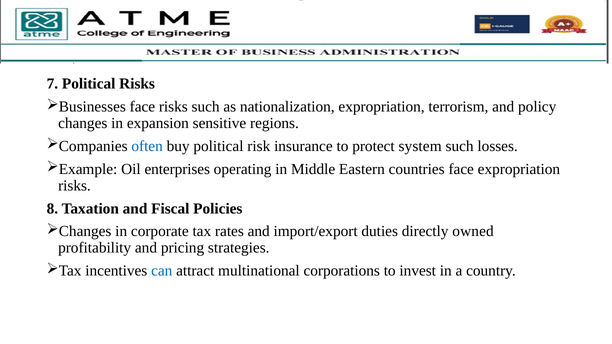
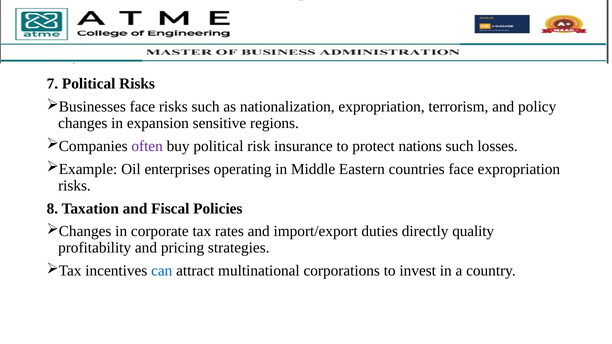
often colour: blue -> purple
system: system -> nations
owned: owned -> quality
